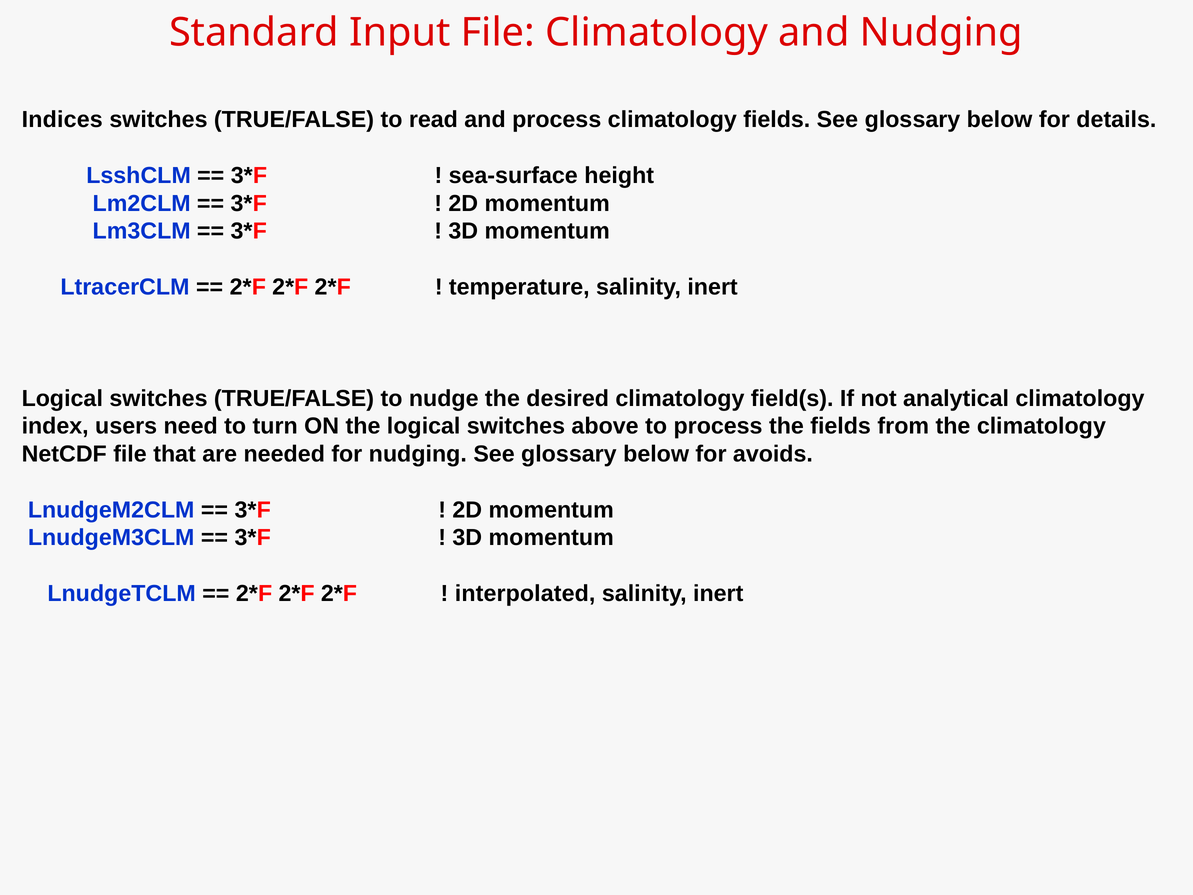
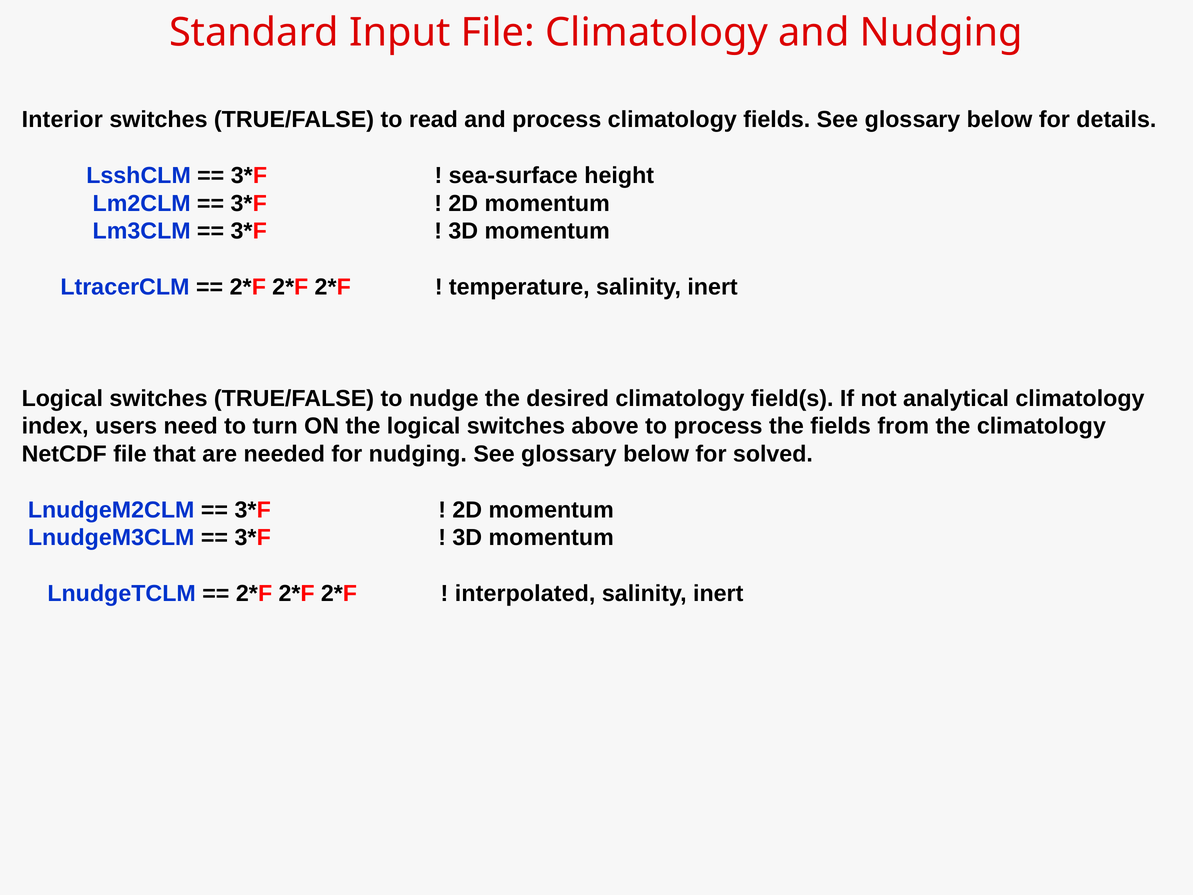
Indices: Indices -> Interior
avoids: avoids -> solved
